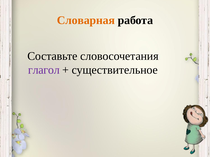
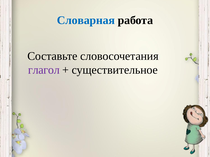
Словарная colour: orange -> blue
